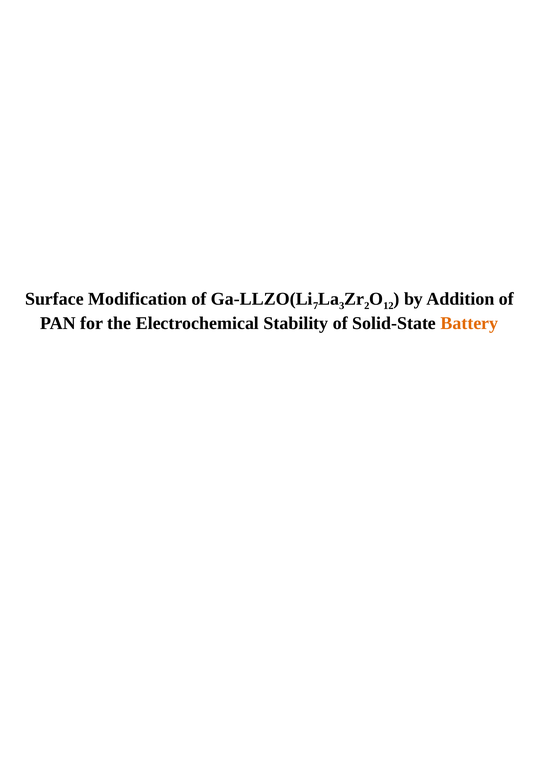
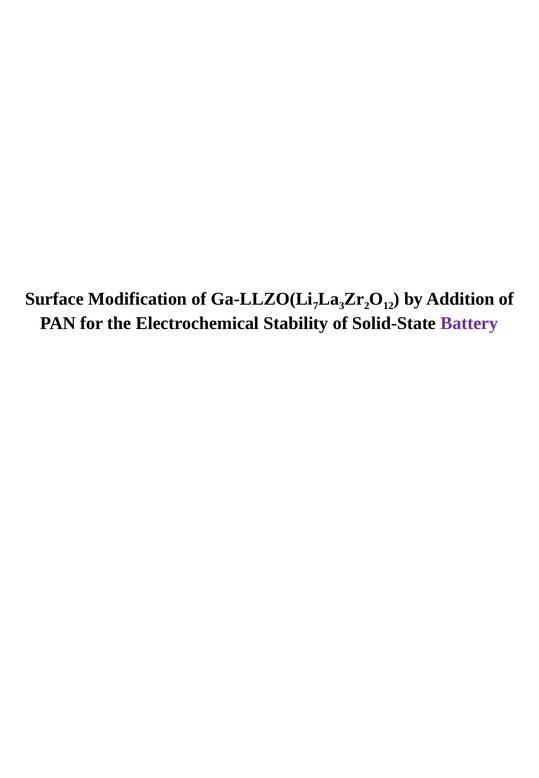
Battery colour: orange -> purple
